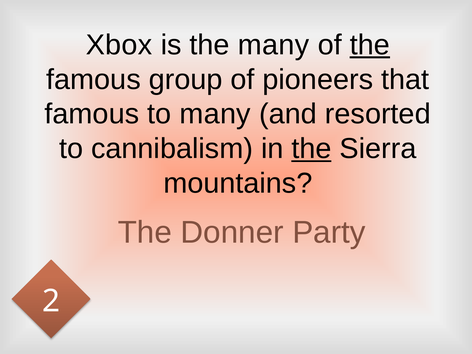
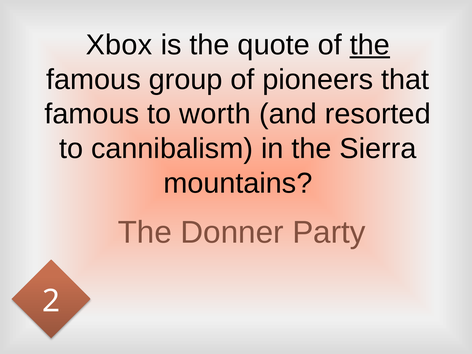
the many: many -> quote
to many: many -> worth
the at (311, 149) underline: present -> none
